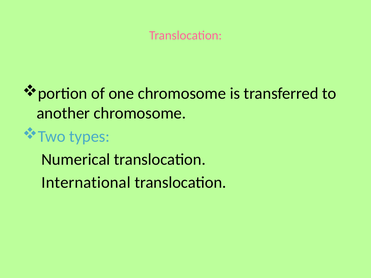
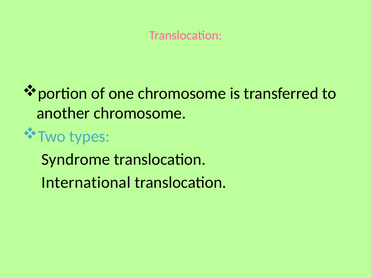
Numerical: Numerical -> Syndrome
